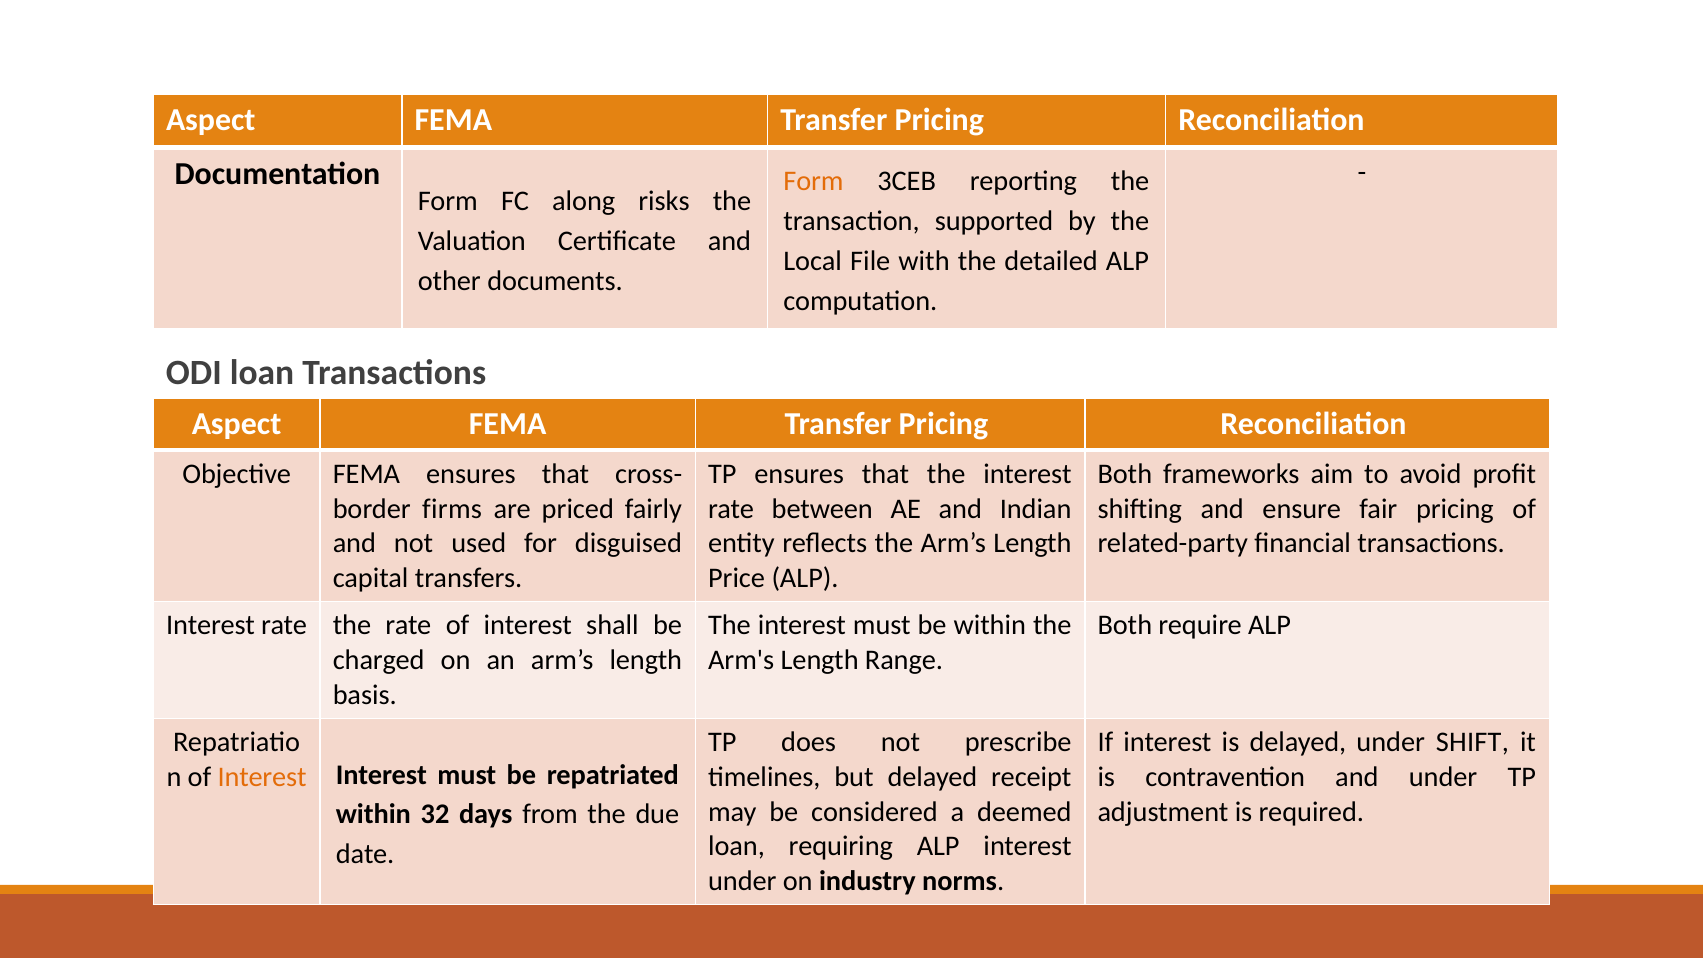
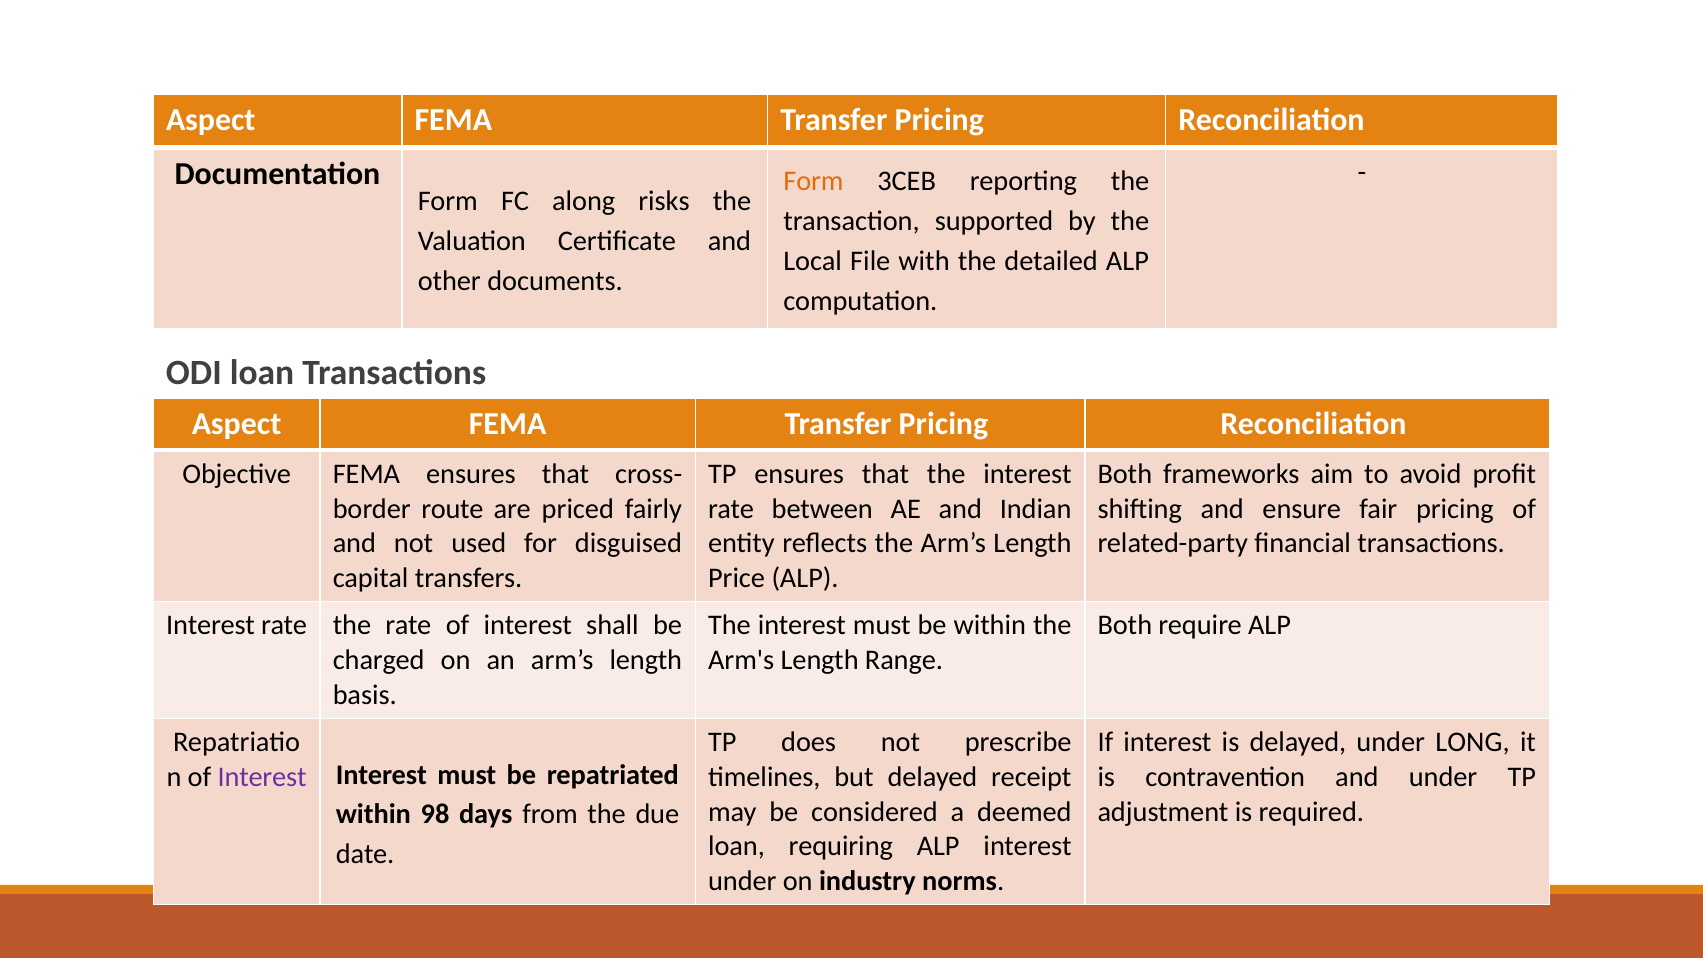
firms: firms -> route
SHIFT: SHIFT -> LONG
Interest at (262, 777) colour: orange -> purple
32: 32 -> 98
